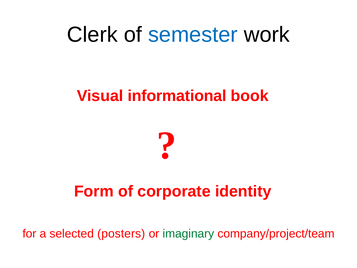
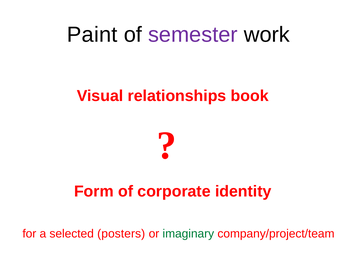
Clerk: Clerk -> Paint
semester colour: blue -> purple
informational: informational -> relationships
